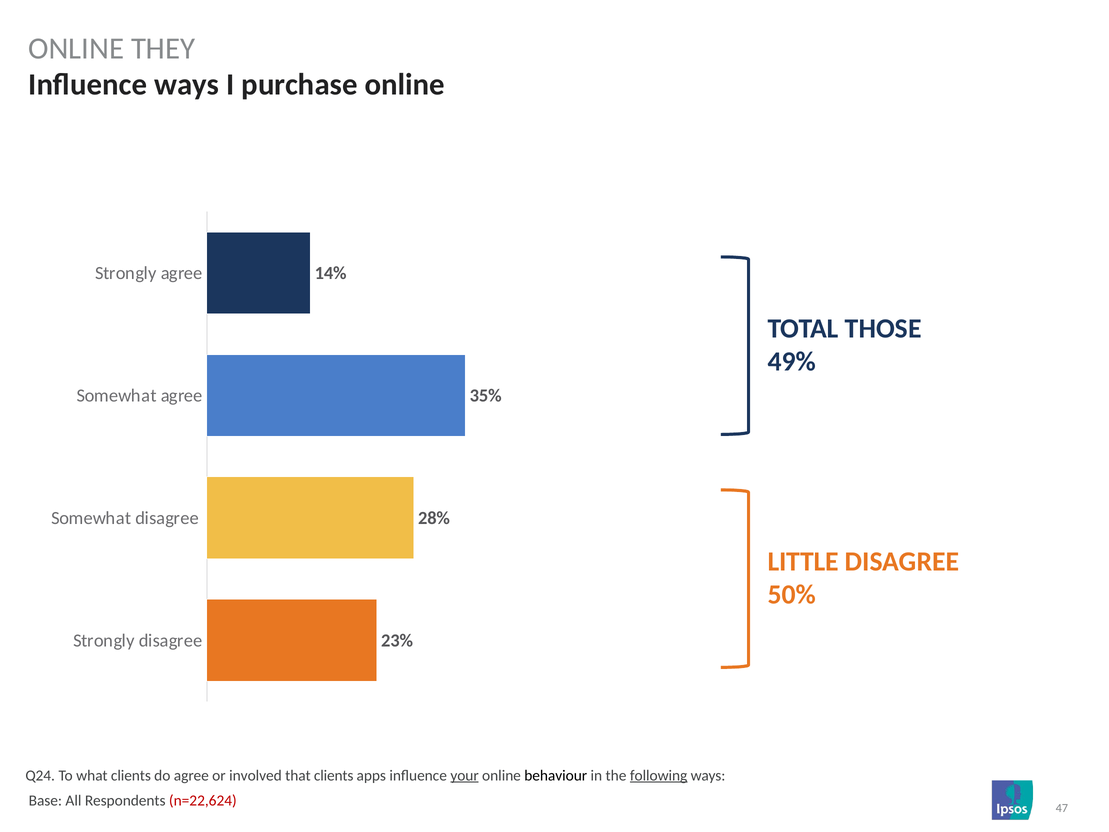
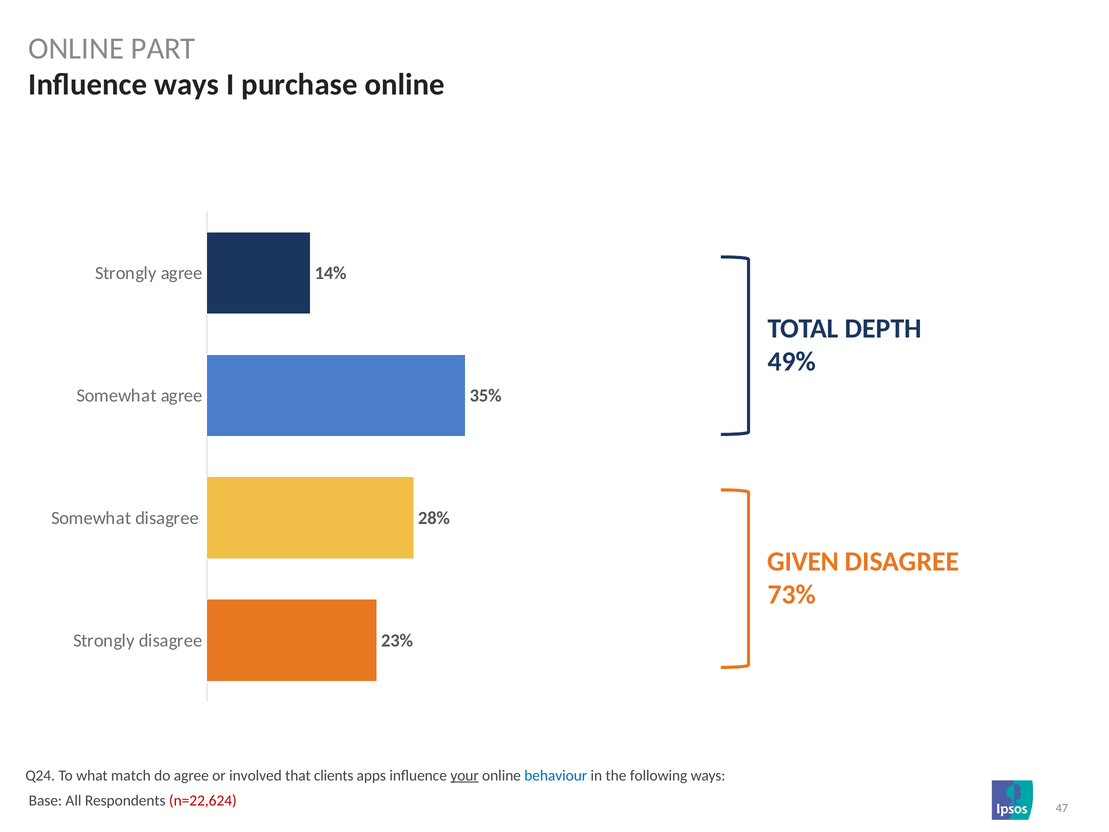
THEY: THEY -> PART
THOSE: THOSE -> DEPTH
LITTLE: LITTLE -> GIVEN
50%: 50% -> 73%
what clients: clients -> match
behaviour colour: black -> blue
following underline: present -> none
